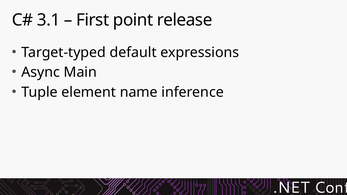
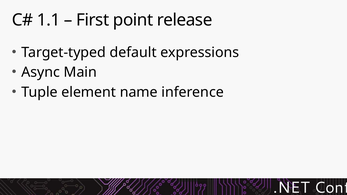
3.1: 3.1 -> 1.1
